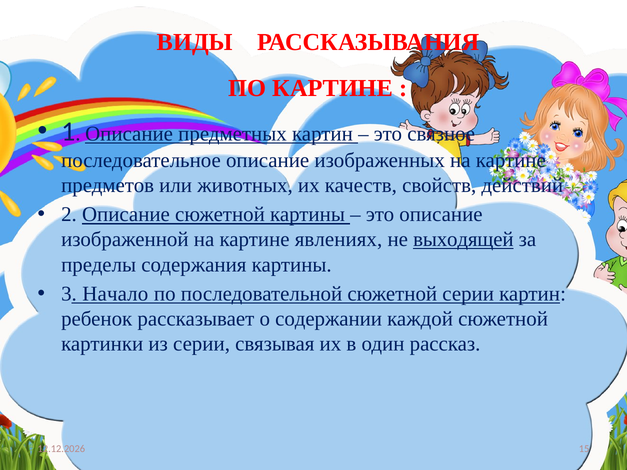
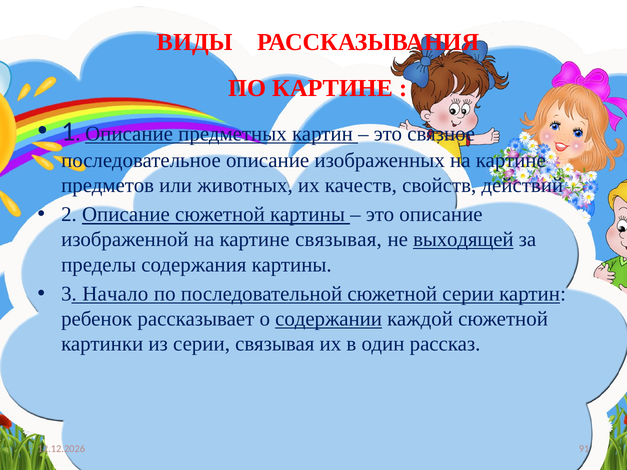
картине явлениях: явлениях -> связывая
содержании underline: none -> present
15: 15 -> 91
